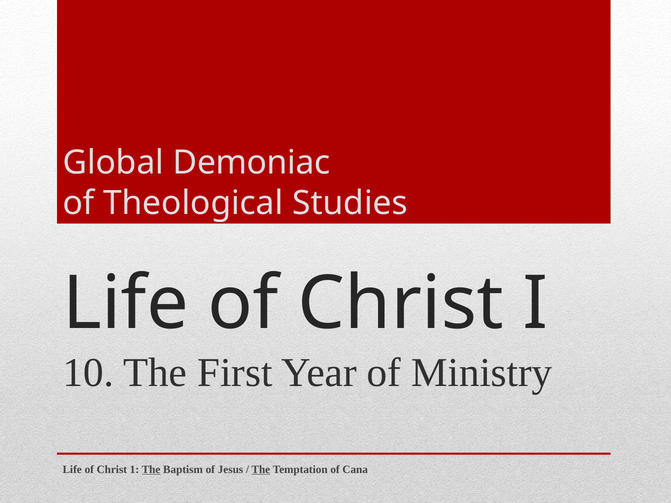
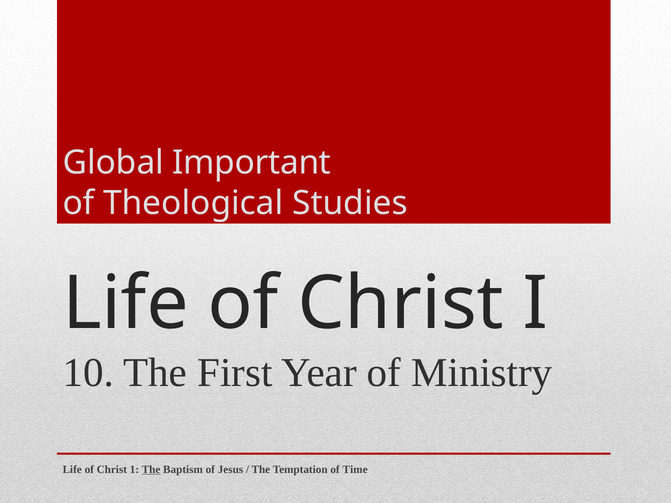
Demoniac: Demoniac -> Important
The at (261, 470) underline: present -> none
Cana: Cana -> Time
